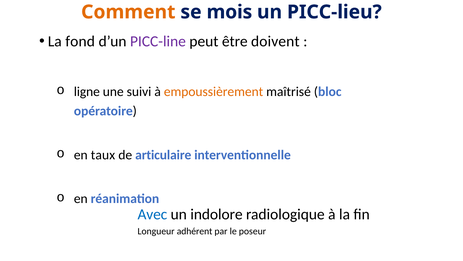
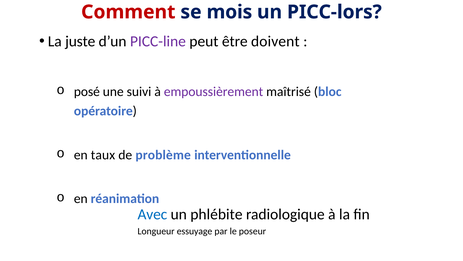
Comment colour: orange -> red
PICC-lieu: PICC-lieu -> PICC-lors
fond: fond -> juste
ligne: ligne -> posé
empoussièrement colour: orange -> purple
articulaire: articulaire -> problème
indolore: indolore -> phlébite
adhérent: adhérent -> essuyage
